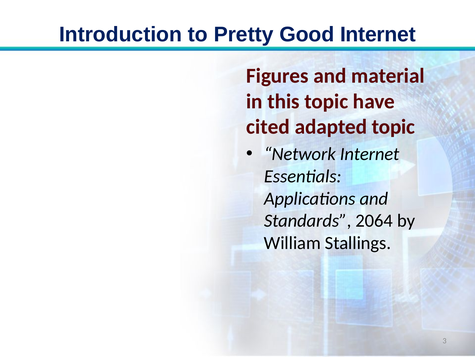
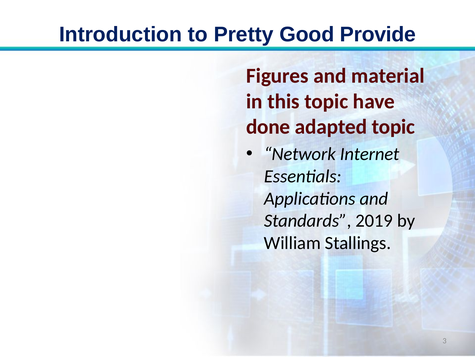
Good Internet: Internet -> Provide
cited: cited -> done
2064: 2064 -> 2019
